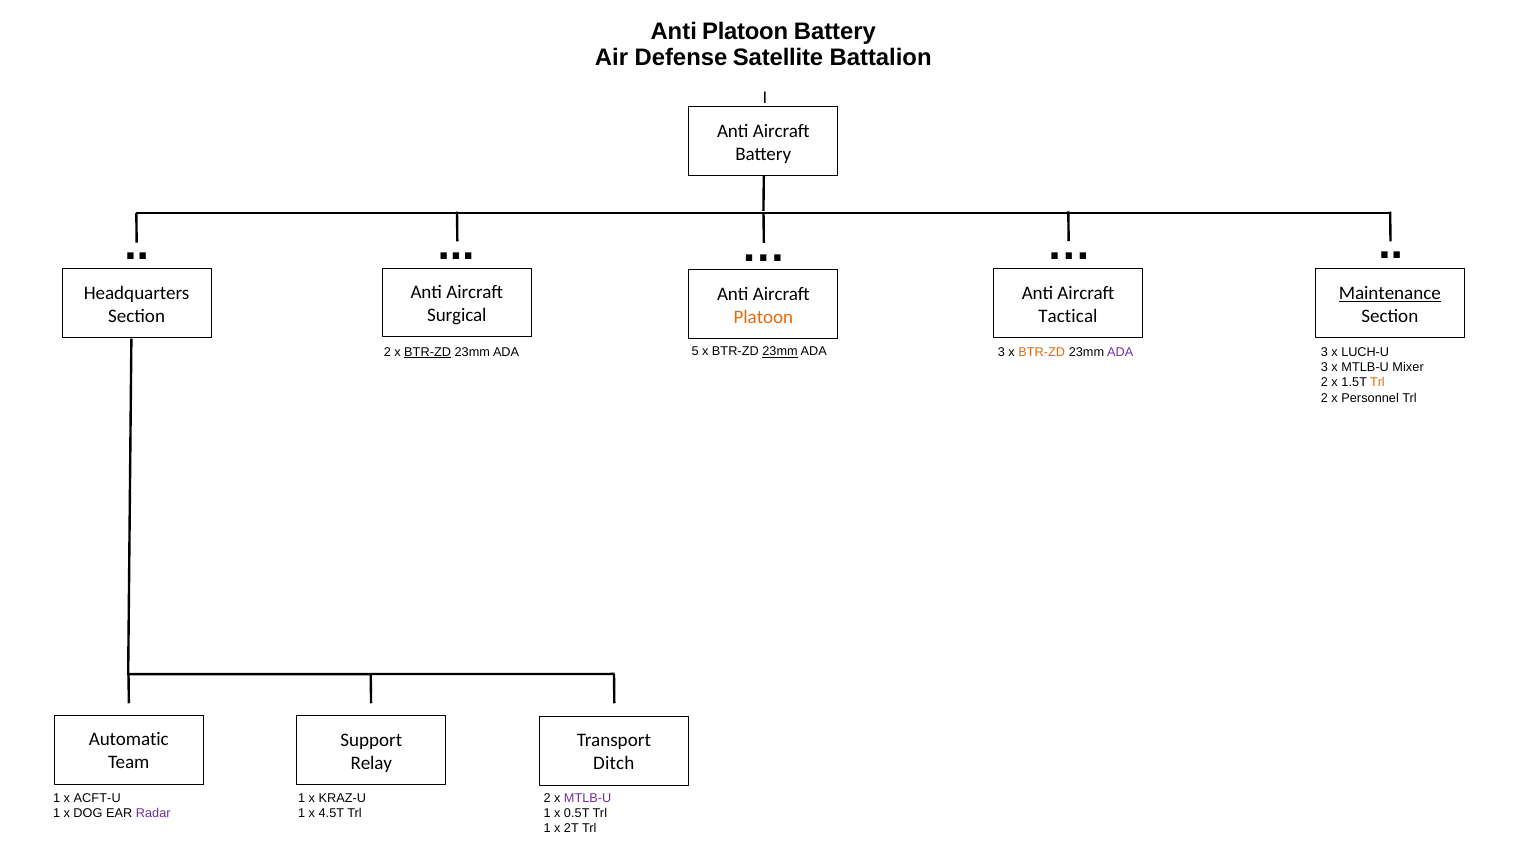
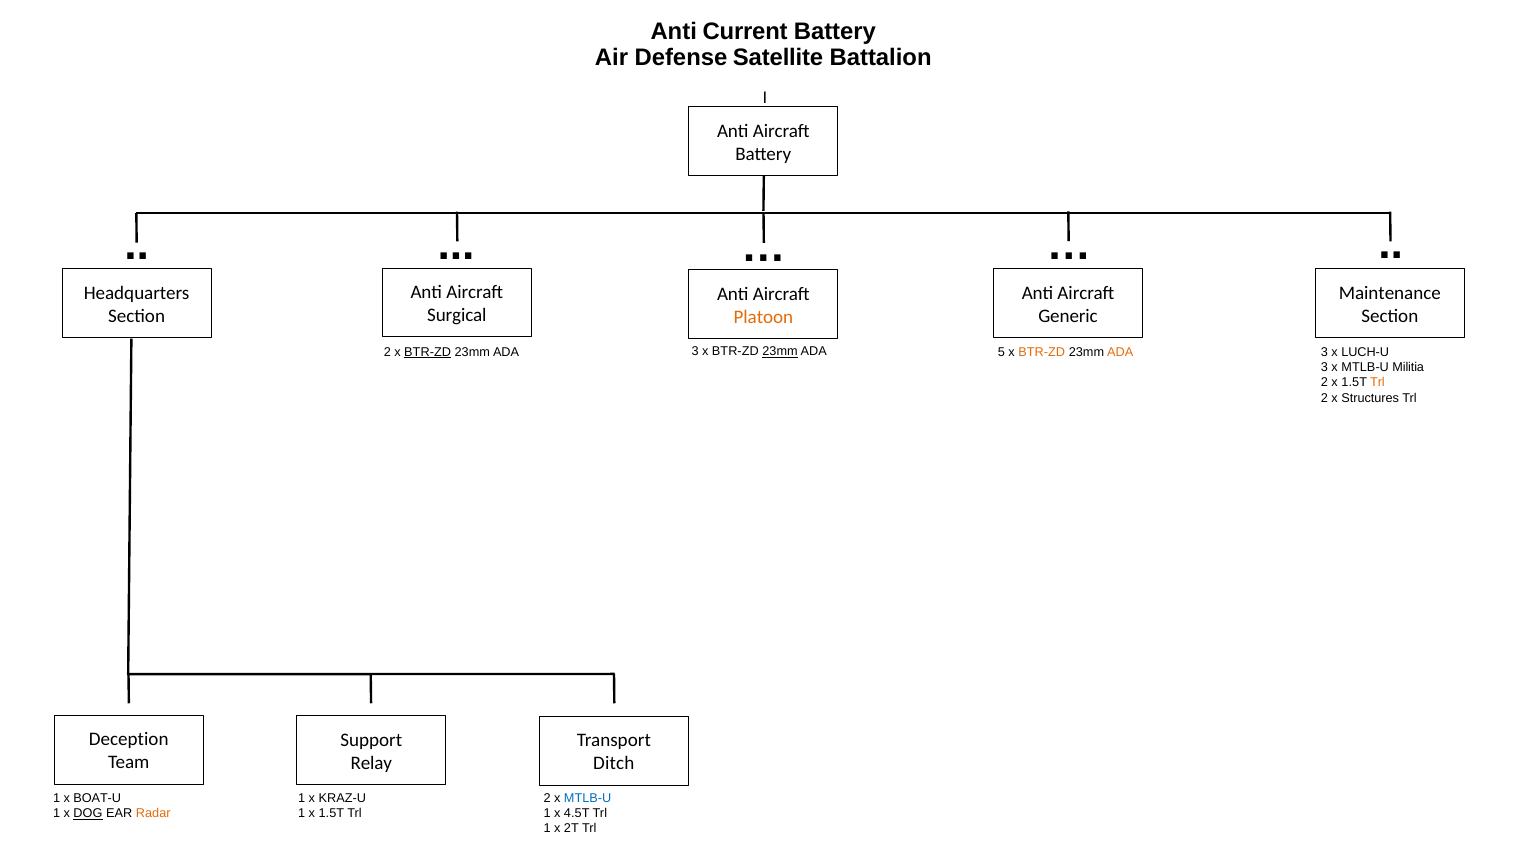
Anti Platoon: Platoon -> Current
Maintenance underline: present -> none
Tactical: Tactical -> Generic
ADA 5: 5 -> 3
ADA 3: 3 -> 5
ADA at (1120, 352) colour: purple -> orange
Mixer: Mixer -> Militia
Personnel: Personnel -> Structures
Automatic: Automatic -> Deception
ACFT-U: ACFT-U -> BOAT-U
MTLB-U at (588, 798) colour: purple -> blue
DOG underline: none -> present
Radar colour: purple -> orange
1 x 4.5T: 4.5T -> 1.5T
0.5T: 0.5T -> 4.5T
